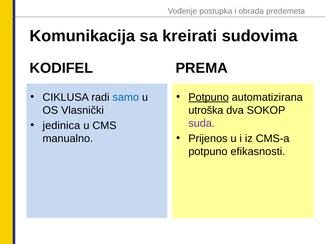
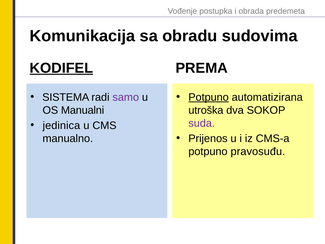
kreirati: kreirati -> obradu
KODIFEL underline: none -> present
CIKLUSA: CIKLUSA -> SISTEMA
samo colour: blue -> purple
Vlasnički: Vlasnički -> Manualni
efikasnosti: efikasnosti -> pravosuđu
